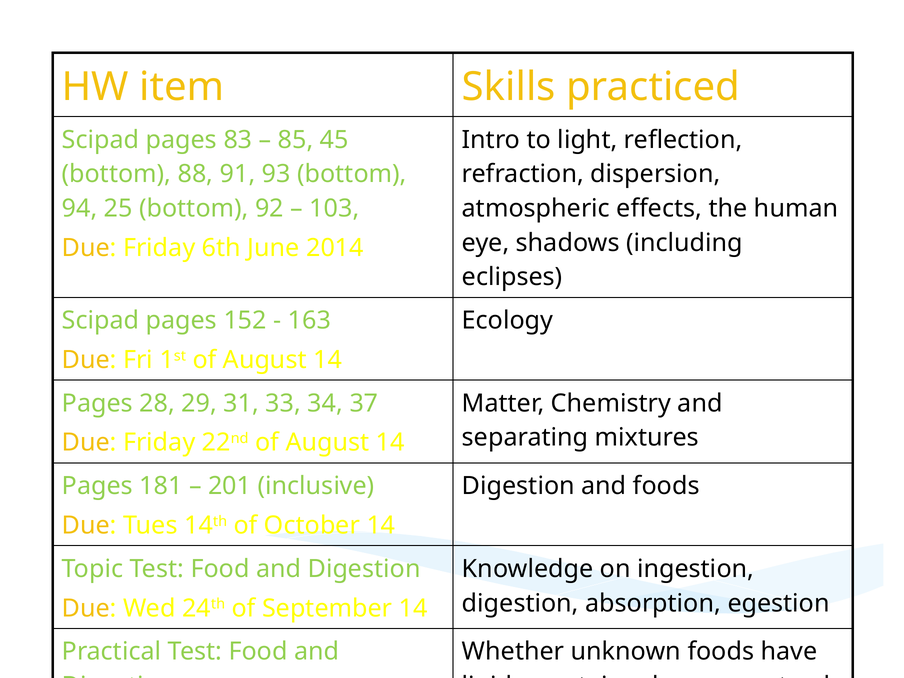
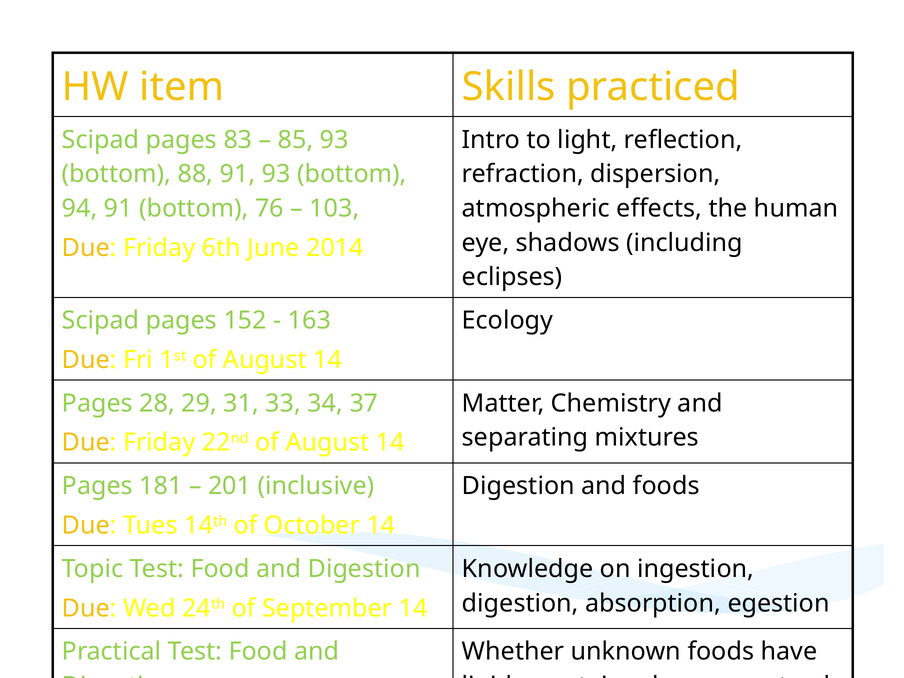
85 45: 45 -> 93
94 25: 25 -> 91
92: 92 -> 76
